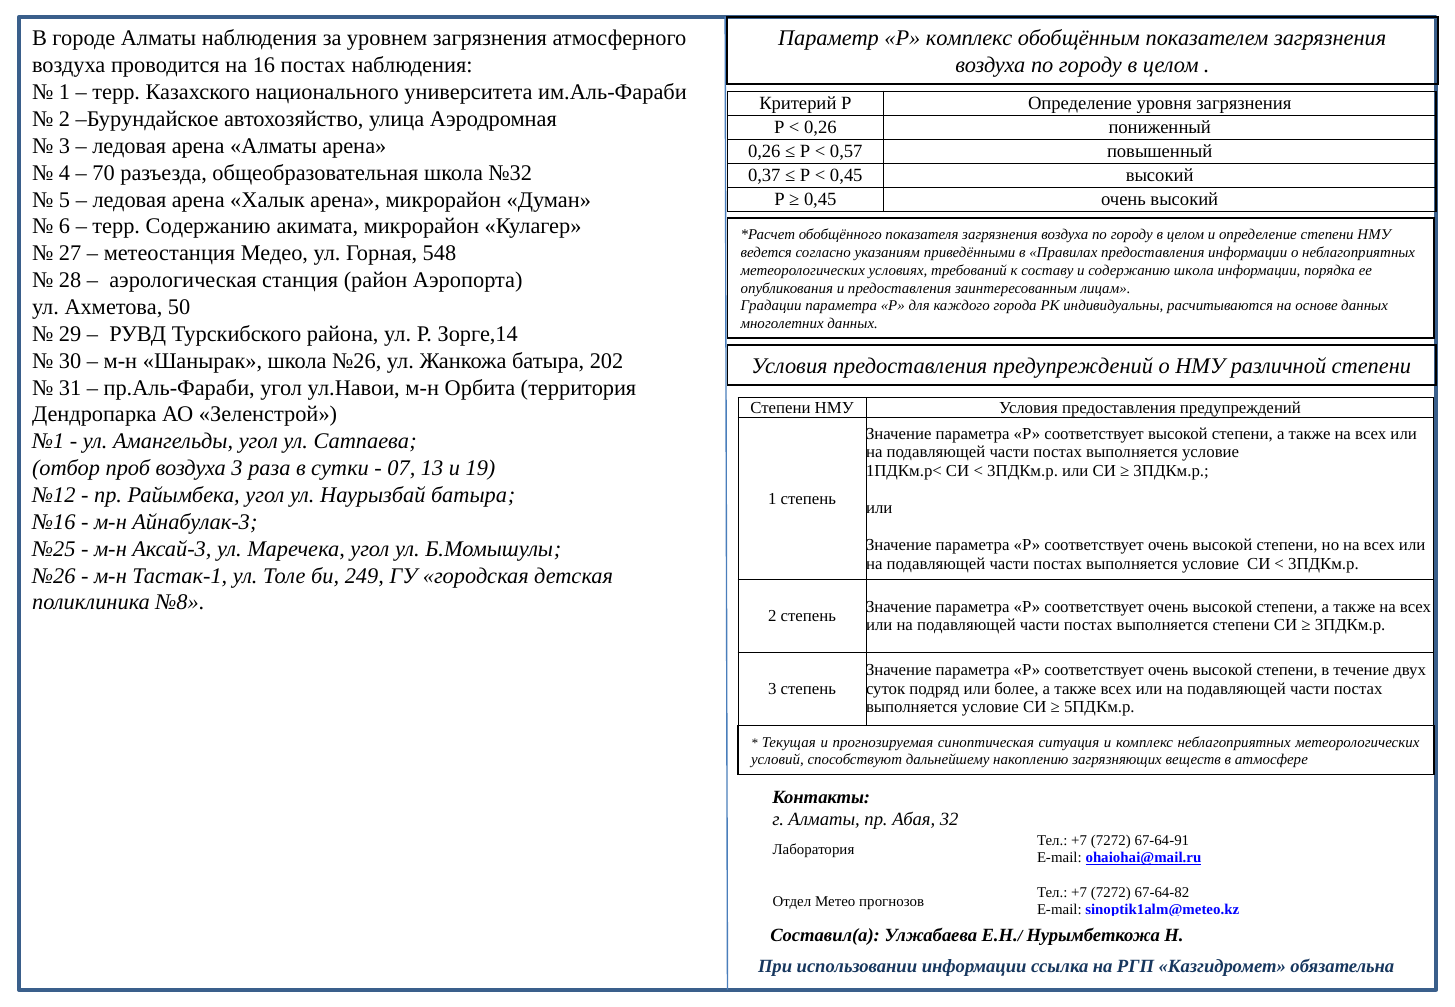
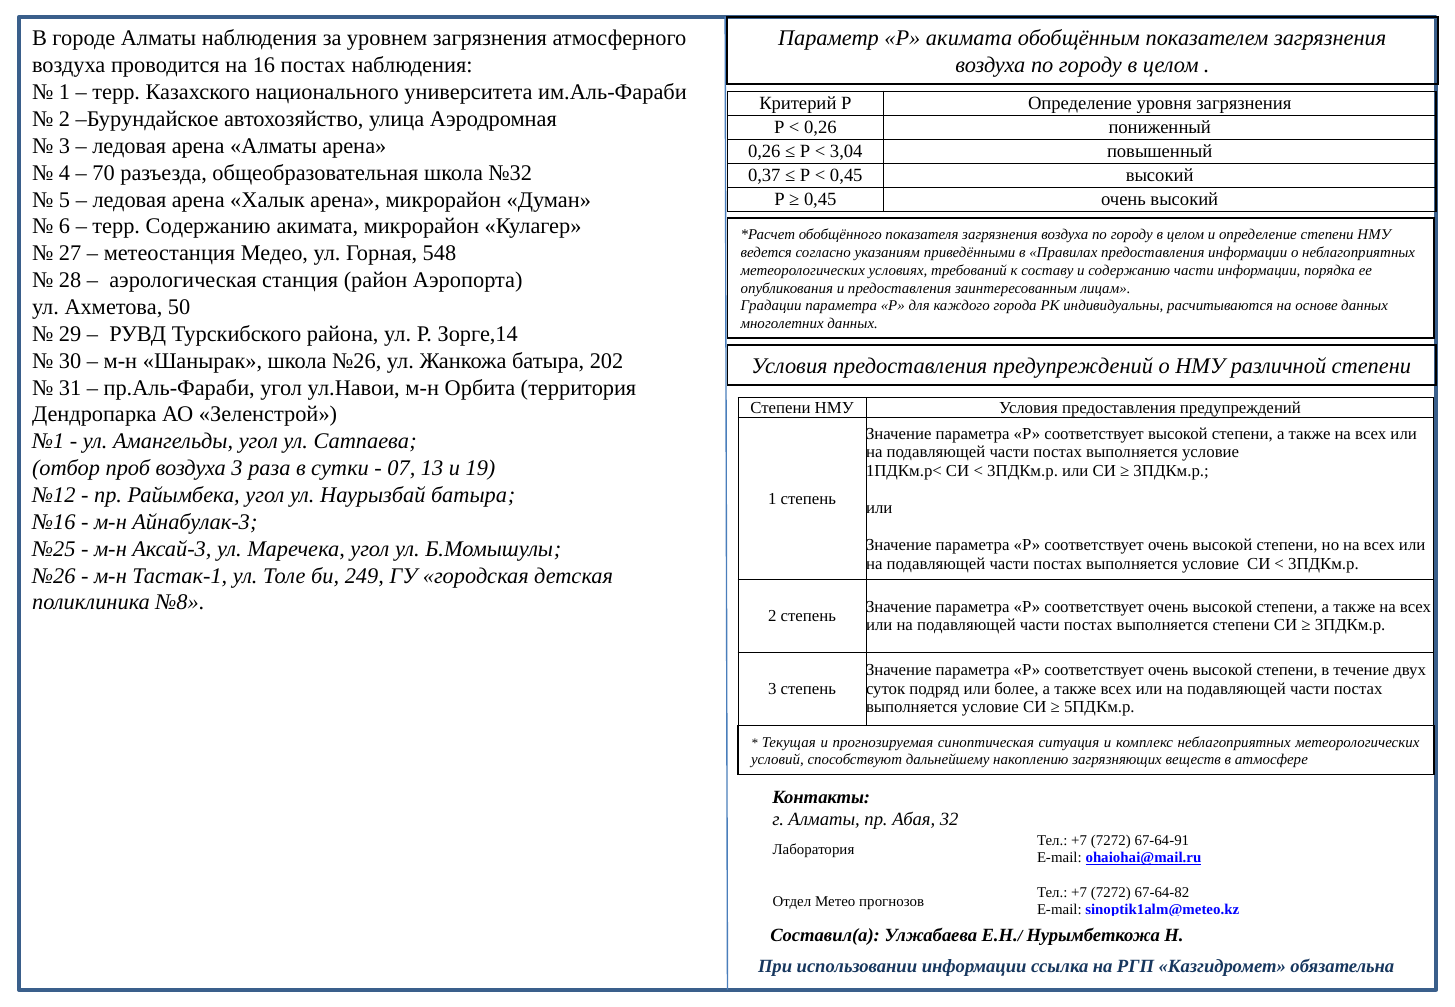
Р комплекс: комплекс -> акимата
0,57: 0,57 -> 3,04
содержанию школа: школа -> части
